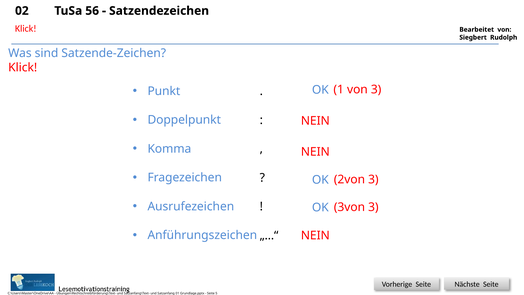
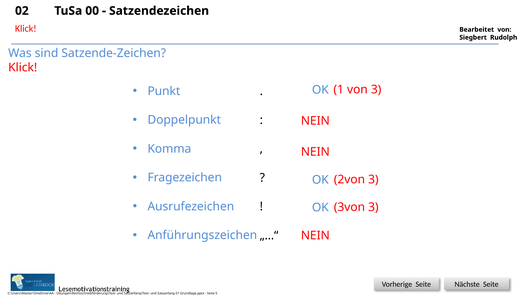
56: 56 -> 00
